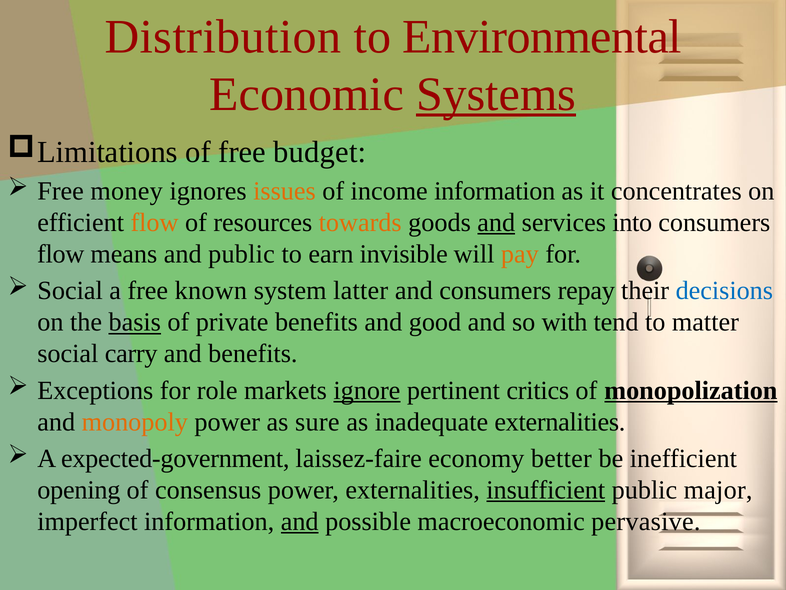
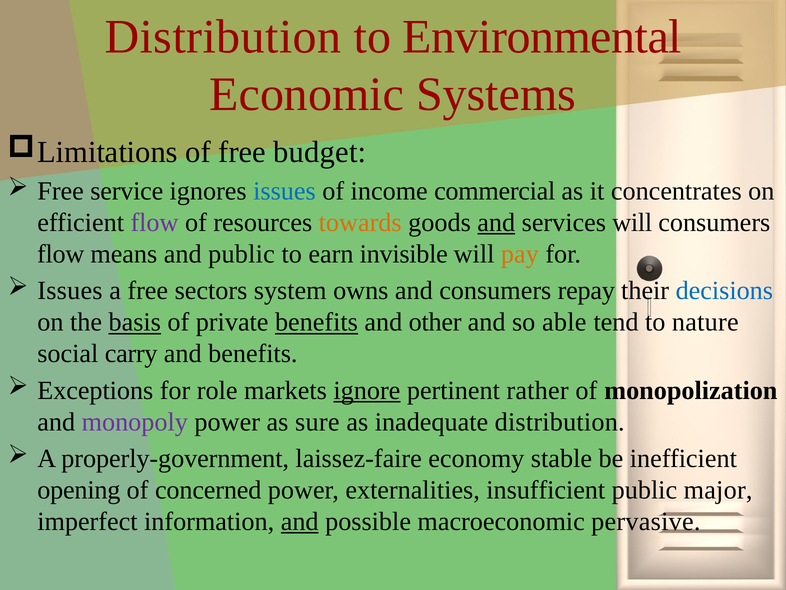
Systems underline: present -> none
money: money -> service
issues at (284, 191) colour: orange -> blue
income information: information -> commercial
flow at (154, 222) colour: orange -> purple
services into: into -> will
Social at (70, 291): Social -> Issues
known: known -> sectors
latter: latter -> owns
benefits at (316, 322) underline: none -> present
good: good -> other
with: with -> able
matter: matter -> nature
critics: critics -> rather
monopolization underline: present -> none
monopoly colour: orange -> purple
inadequate externalities: externalities -> distribution
expected-government: expected-government -> properly-government
better: better -> stable
consensus: consensus -> concerned
insufficient underline: present -> none
